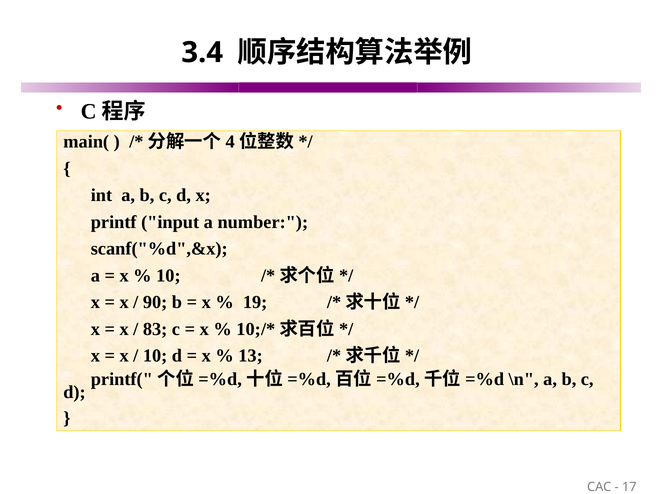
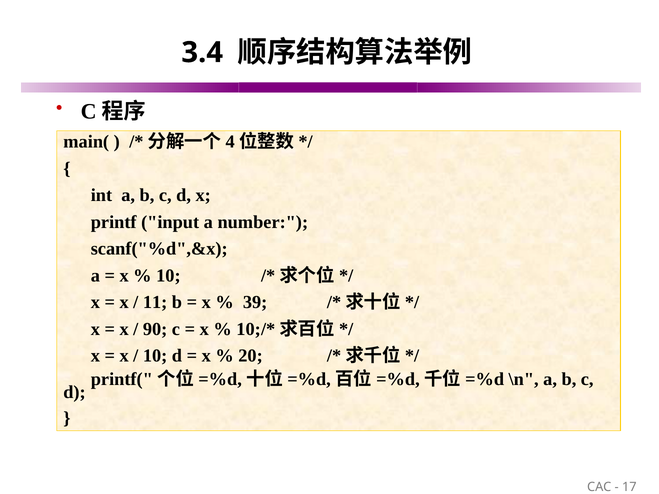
90: 90 -> 11
19: 19 -> 39
83: 83 -> 90
13: 13 -> 20
